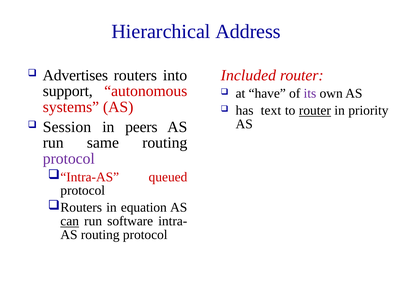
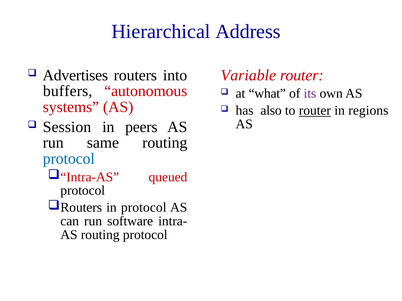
Included: Included -> Variable
support: support -> buffers
have: have -> what
text: text -> also
priority: priority -> regions
protocol at (69, 159) colour: purple -> blue
in equation: equation -> protocol
can underline: present -> none
